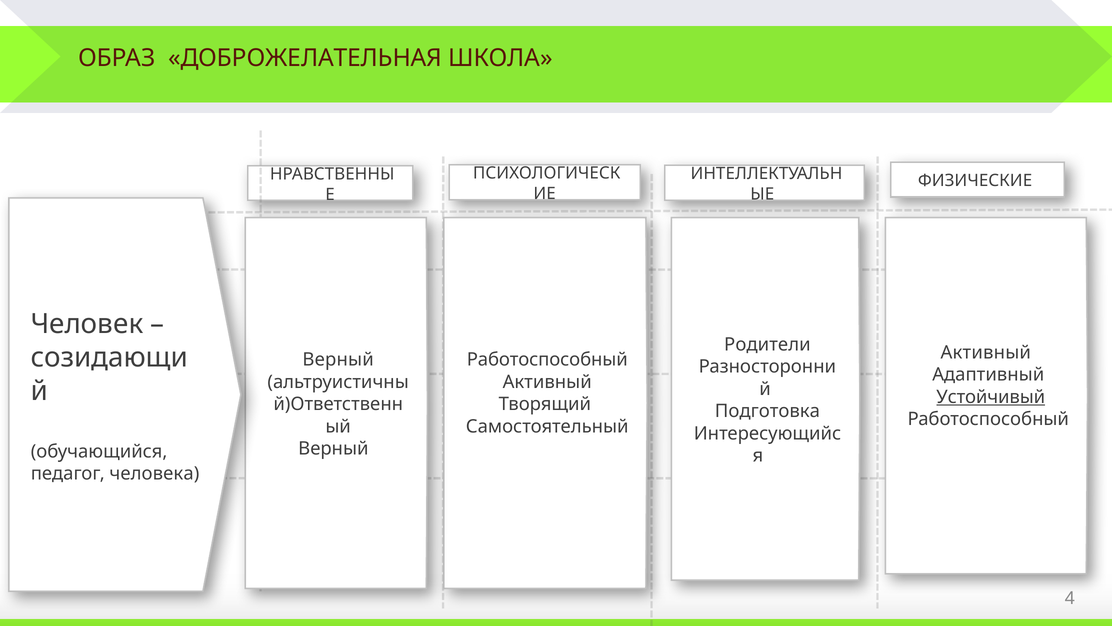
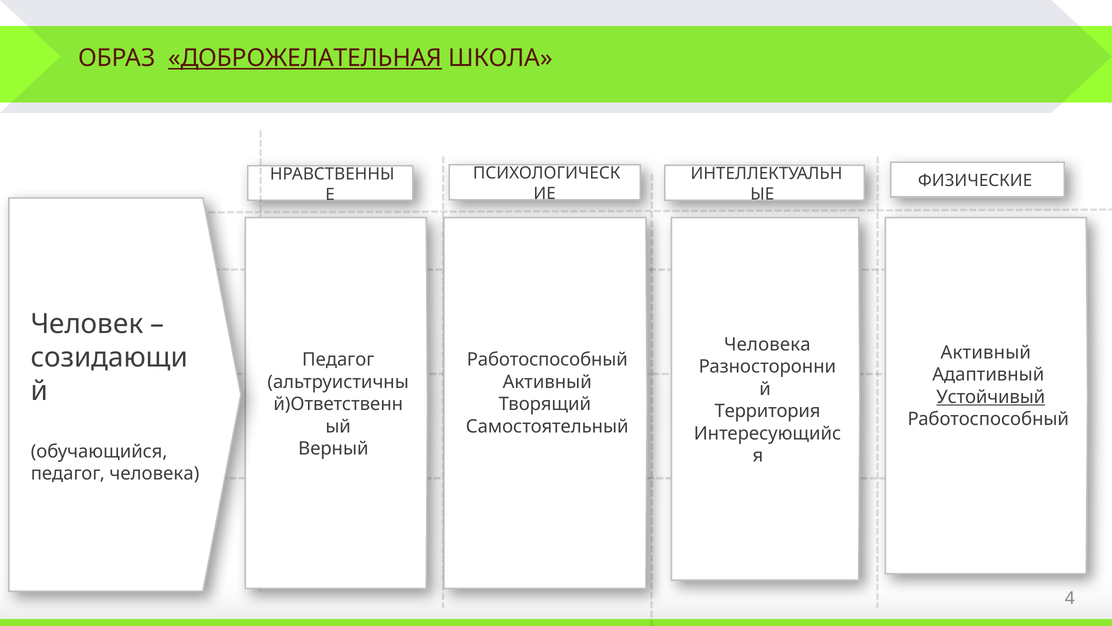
ДОБРОЖЕЛАТЕЛЬНАЯ underline: none -> present
Родители at (767, 344): Родители -> Человека
Верный at (338, 359): Верный -> Педагог
Подготовка: Подготовка -> Территория
